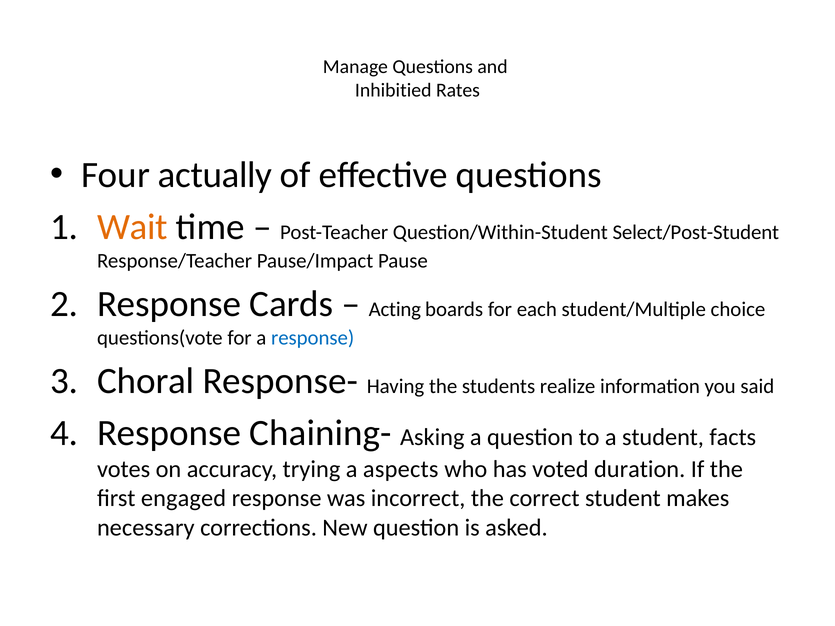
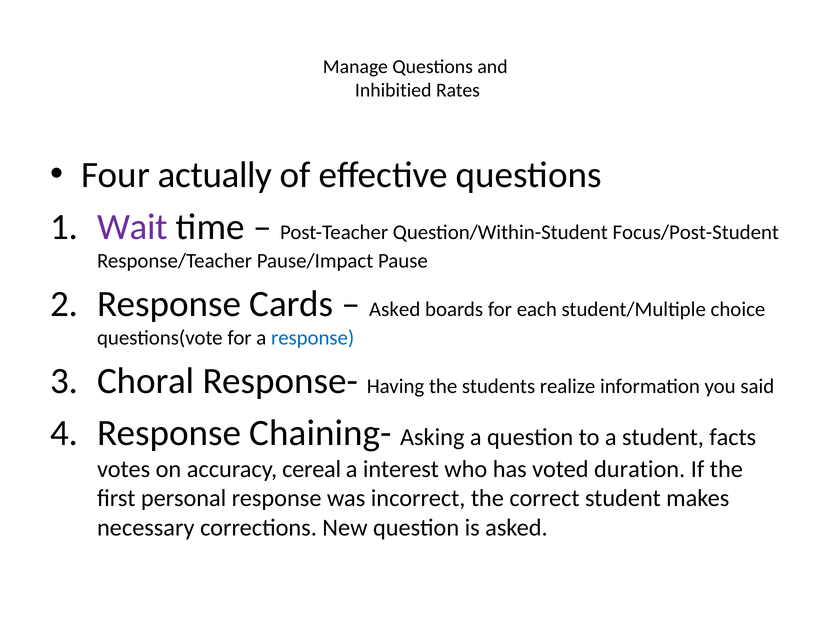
Wait colour: orange -> purple
Select/Post-Student: Select/Post-Student -> Focus/Post-Student
Acting at (395, 310): Acting -> Asked
trying: trying -> cereal
aspects: aspects -> interest
engaged: engaged -> personal
